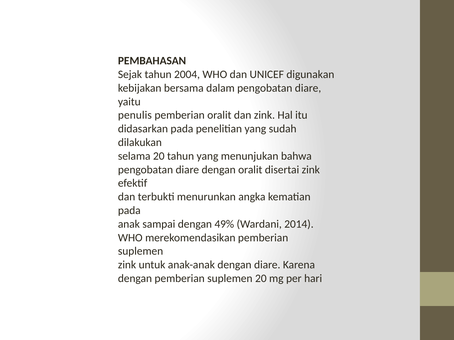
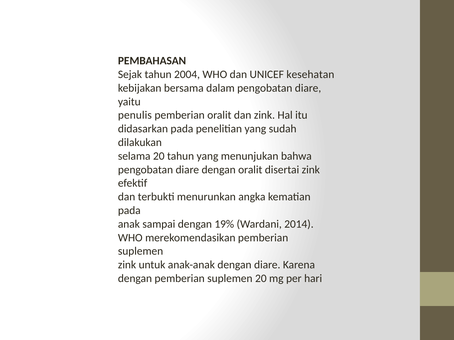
digunakan: digunakan -> kesehatan
49%: 49% -> 19%
